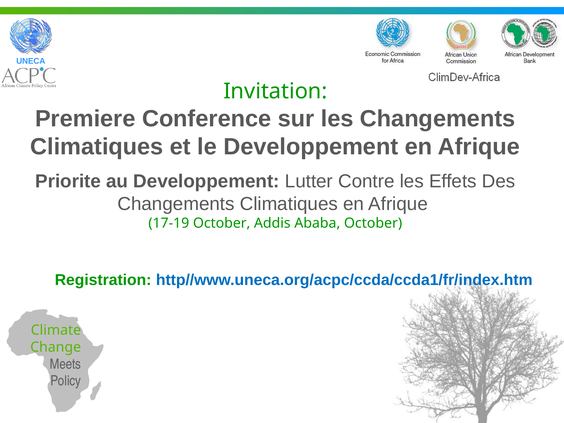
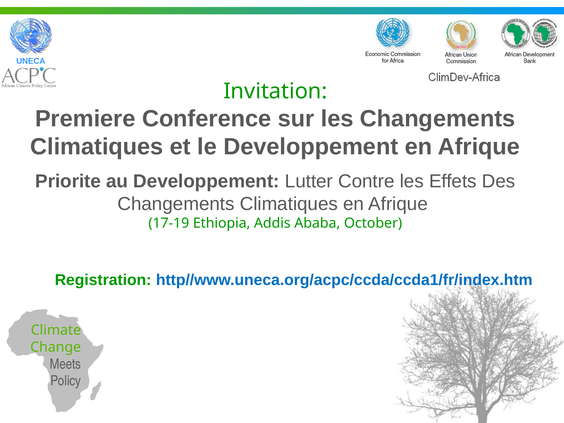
17-19 October: October -> Ethiopia
